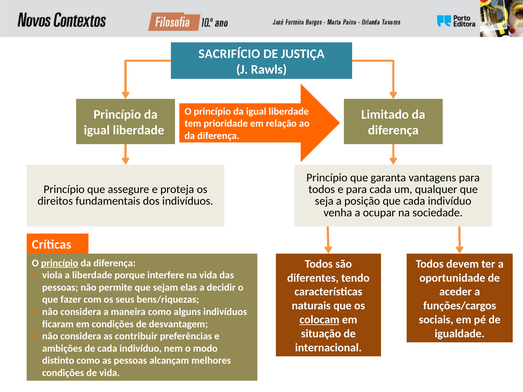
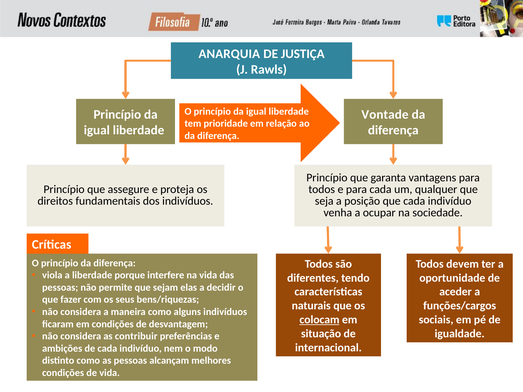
SACRIFÍCIO: SACRIFÍCIO -> ANARQUIA
Limitado: Limitado -> Vontade
princípio at (60, 263) underline: present -> none
